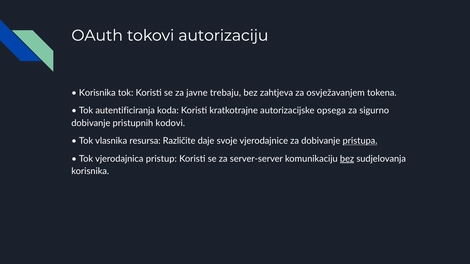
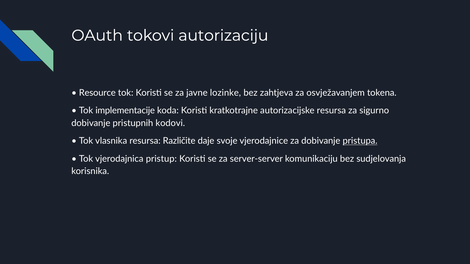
Korisnika at (97, 93): Korisnika -> Resource
trebaju: trebaju -> lozinke
autentificiranja: autentificiranja -> implementacije
autorizacijske opsega: opsega -> resursa
bez at (347, 159) underline: present -> none
